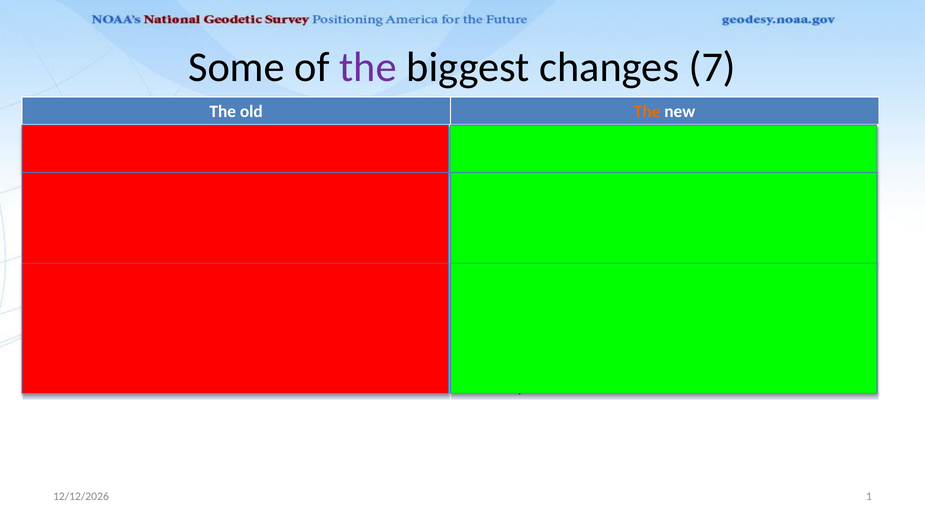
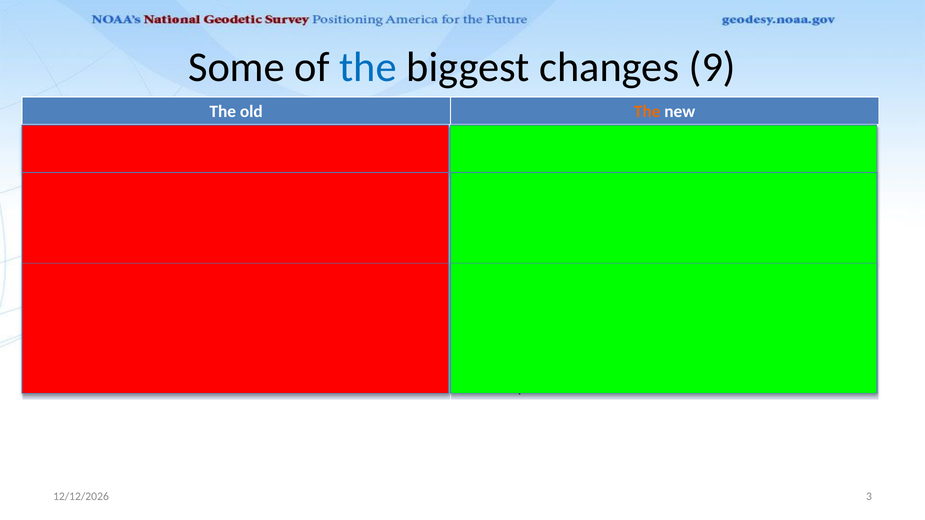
the at (368, 67) colour: purple -> blue
7: 7 -> 9
1: 1 -> 3
